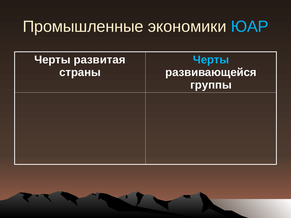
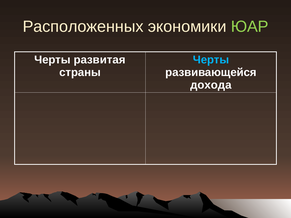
Промышленные: Промышленные -> Расположенных
ЮАР colour: light blue -> light green
группы: группы -> дохода
